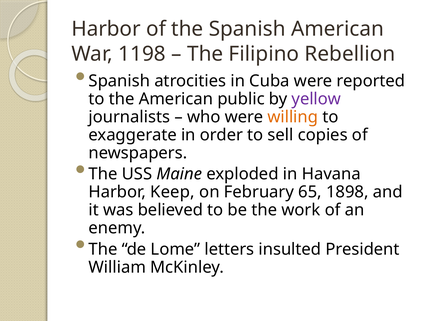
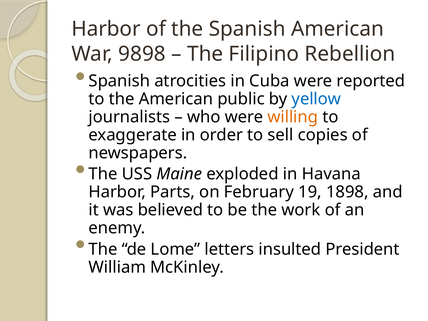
1198: 1198 -> 9898
yellow colour: purple -> blue
Keep: Keep -> Parts
65: 65 -> 19
